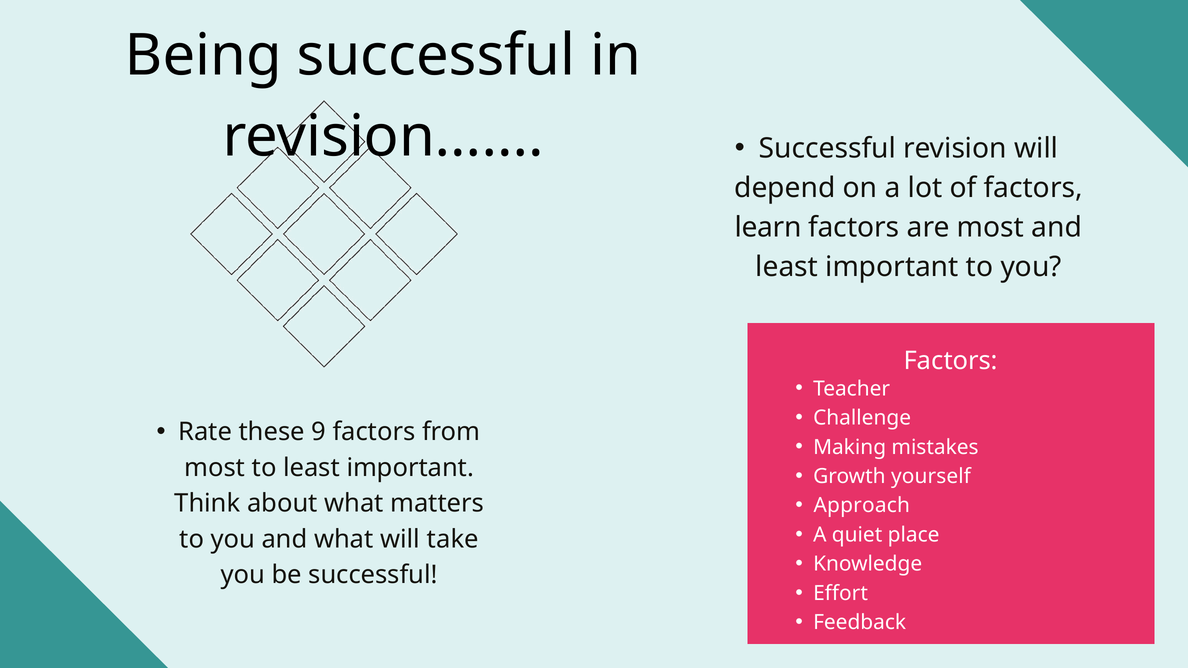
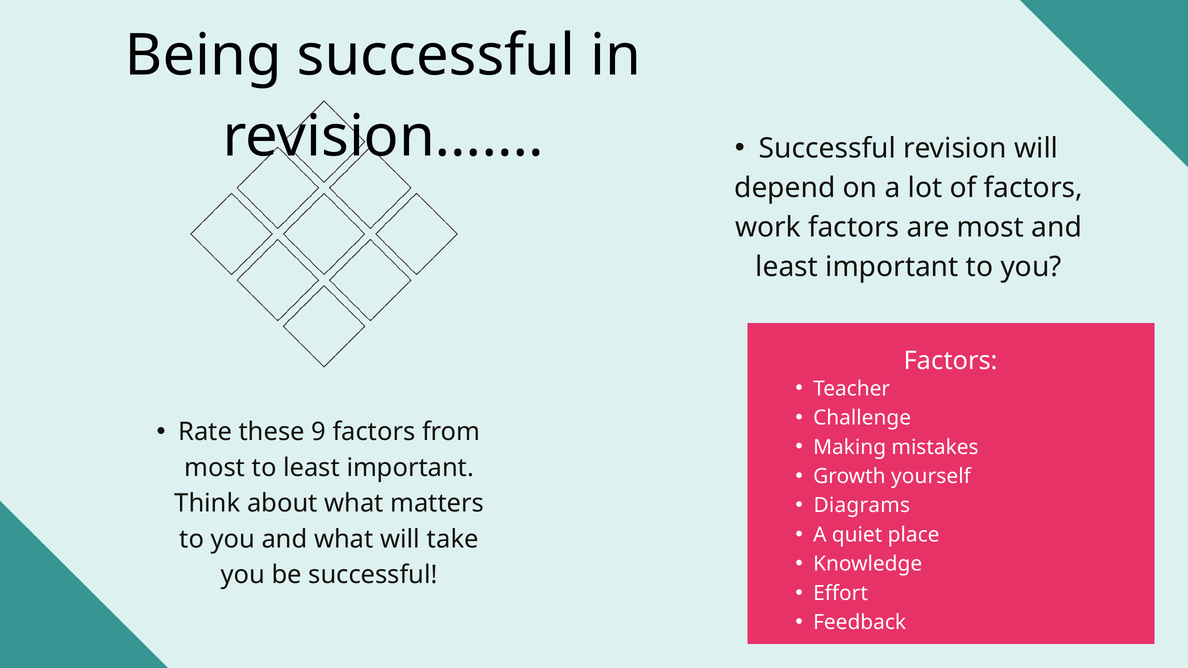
learn: learn -> work
Approach: Approach -> Diagrams
